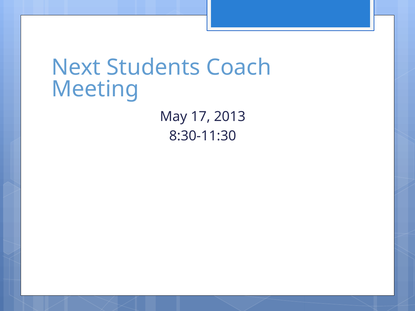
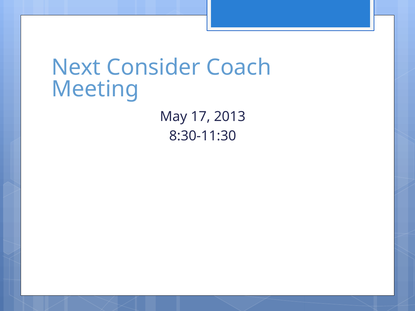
Students: Students -> Consider
